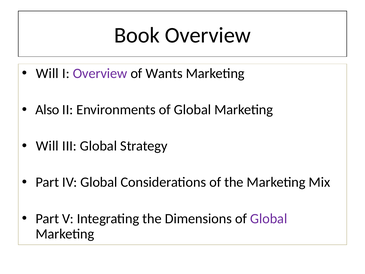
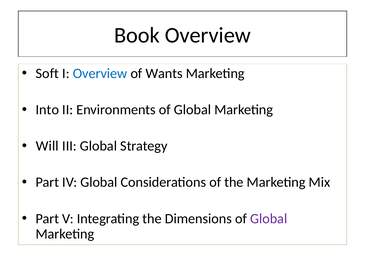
Will at (47, 73): Will -> Soft
Overview at (100, 73) colour: purple -> blue
Also: Also -> Into
